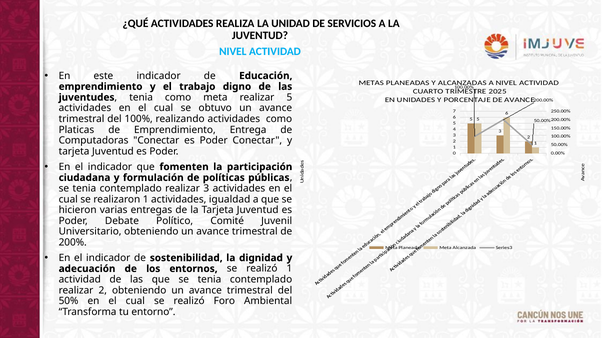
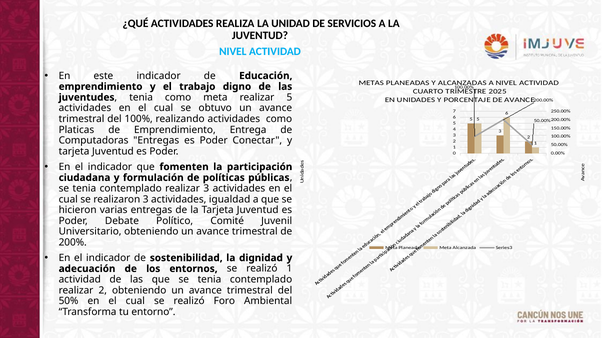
Computadoras Conectar: Conectar -> Entregas
realizaron 1: 1 -> 3
